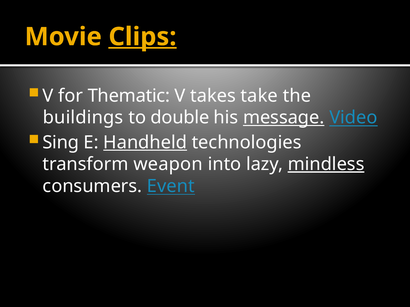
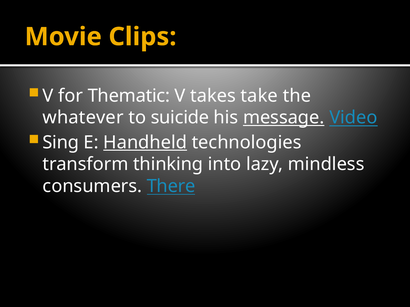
Clips underline: present -> none
buildings: buildings -> whatever
double: double -> suicide
weapon: weapon -> thinking
mindless underline: present -> none
Event: Event -> There
